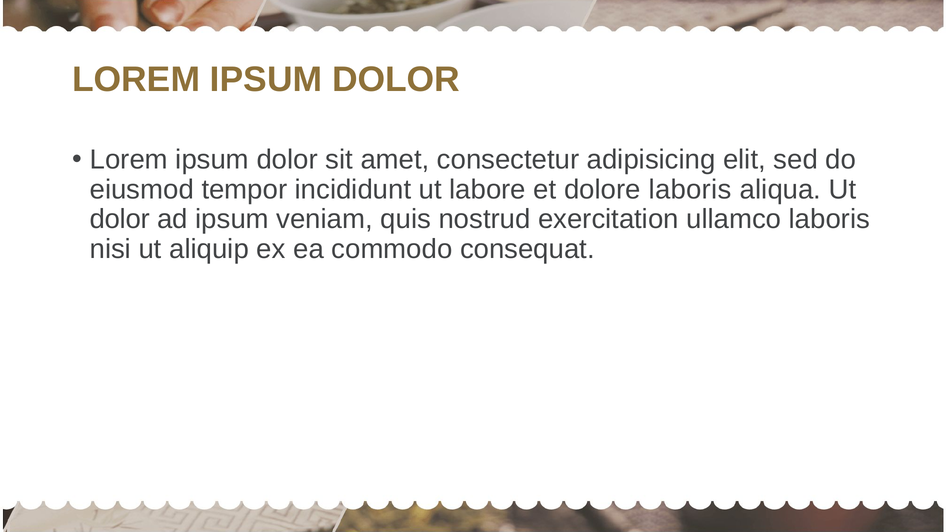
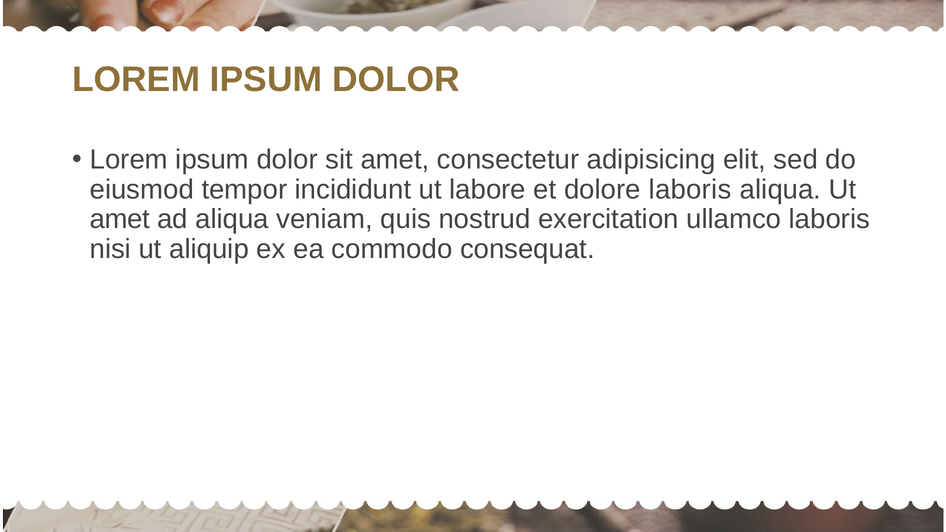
dolor at (120, 219): dolor -> amet
ad ipsum: ipsum -> aliqua
